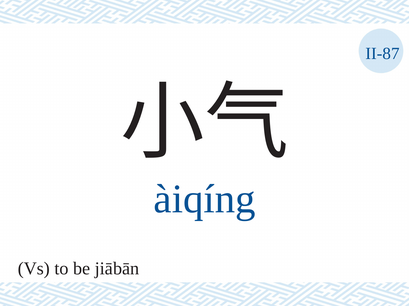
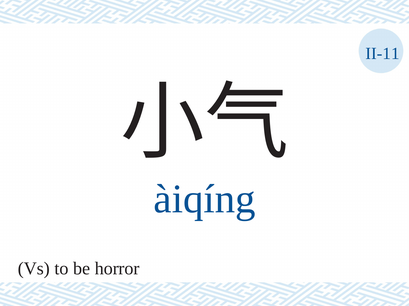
II-87: II-87 -> II-11
jiābān: jiābān -> horror
